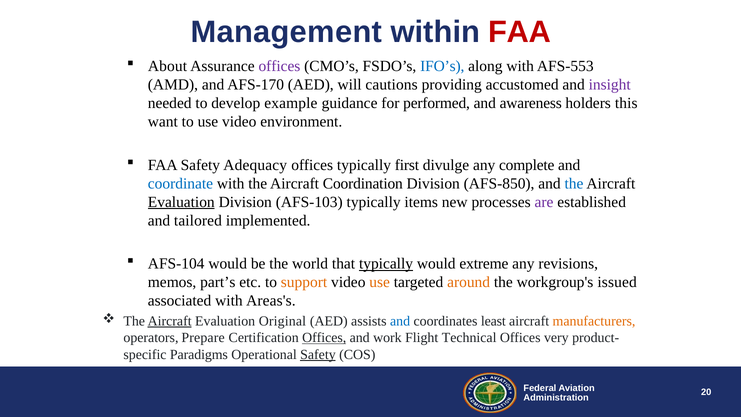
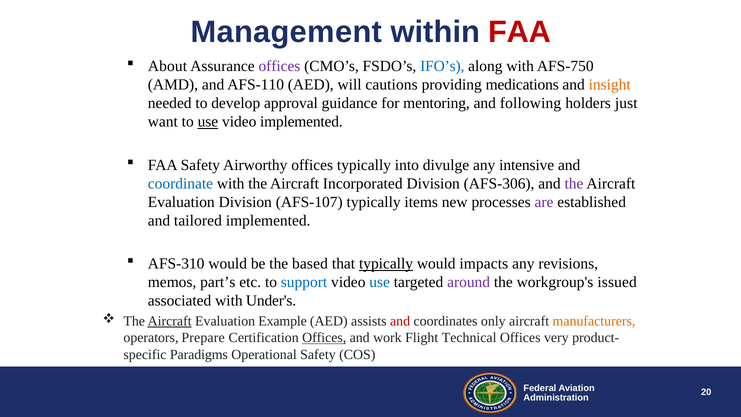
AFS-553: AFS-553 -> AFS-750
AFS-170: AFS-170 -> AFS-110
accustomed: accustomed -> medications
insight colour: purple -> orange
example: example -> approval
performed: performed -> mentoring
awareness: awareness -> following
this: this -> just
use at (208, 122) underline: none -> present
video environment: environment -> implemented
Adequacy: Adequacy -> Airworthy
first: first -> into
complete: complete -> intensive
Coordination: Coordination -> Incorporated
AFS-850: AFS-850 -> AFS-306
the at (574, 183) colour: blue -> purple
Evaluation at (181, 202) underline: present -> none
AFS-103: AFS-103 -> AFS-107
AFS-104: AFS-104 -> AFS-310
world: world -> based
extreme: extreme -> impacts
support colour: orange -> blue
use at (380, 282) colour: orange -> blue
around colour: orange -> purple
Areas's: Areas's -> Under's
Original: Original -> Example
and at (400, 321) colour: blue -> red
least: least -> only
Safety at (318, 354) underline: present -> none
